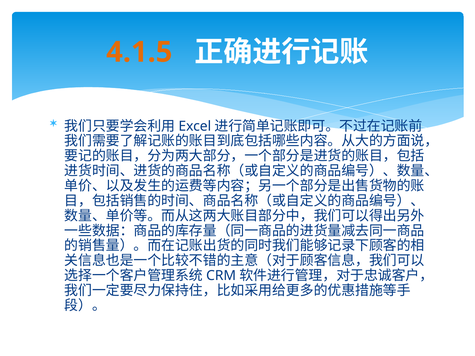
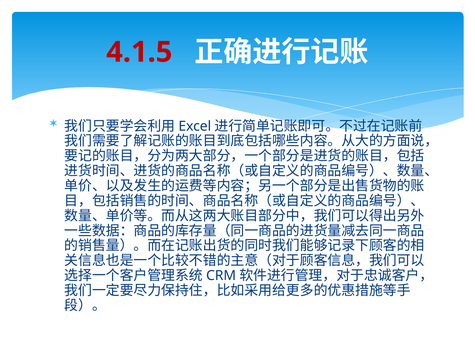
4.1.5 colour: orange -> red
